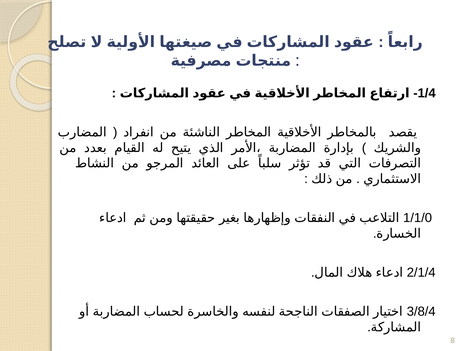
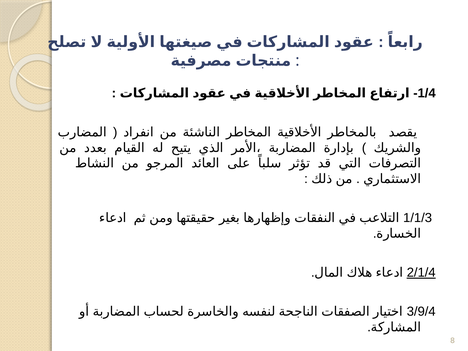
1/1/0: 1/1/0 -> 1/1/3
2/1/4 underline: none -> present
3/8/4: 3/8/4 -> 3/9/4
